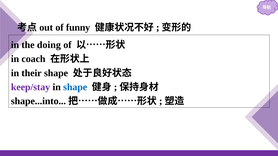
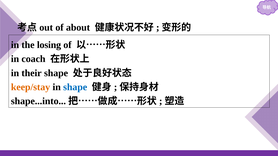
funny: funny -> about
doing: doing -> losing
keep/stay colour: purple -> orange
